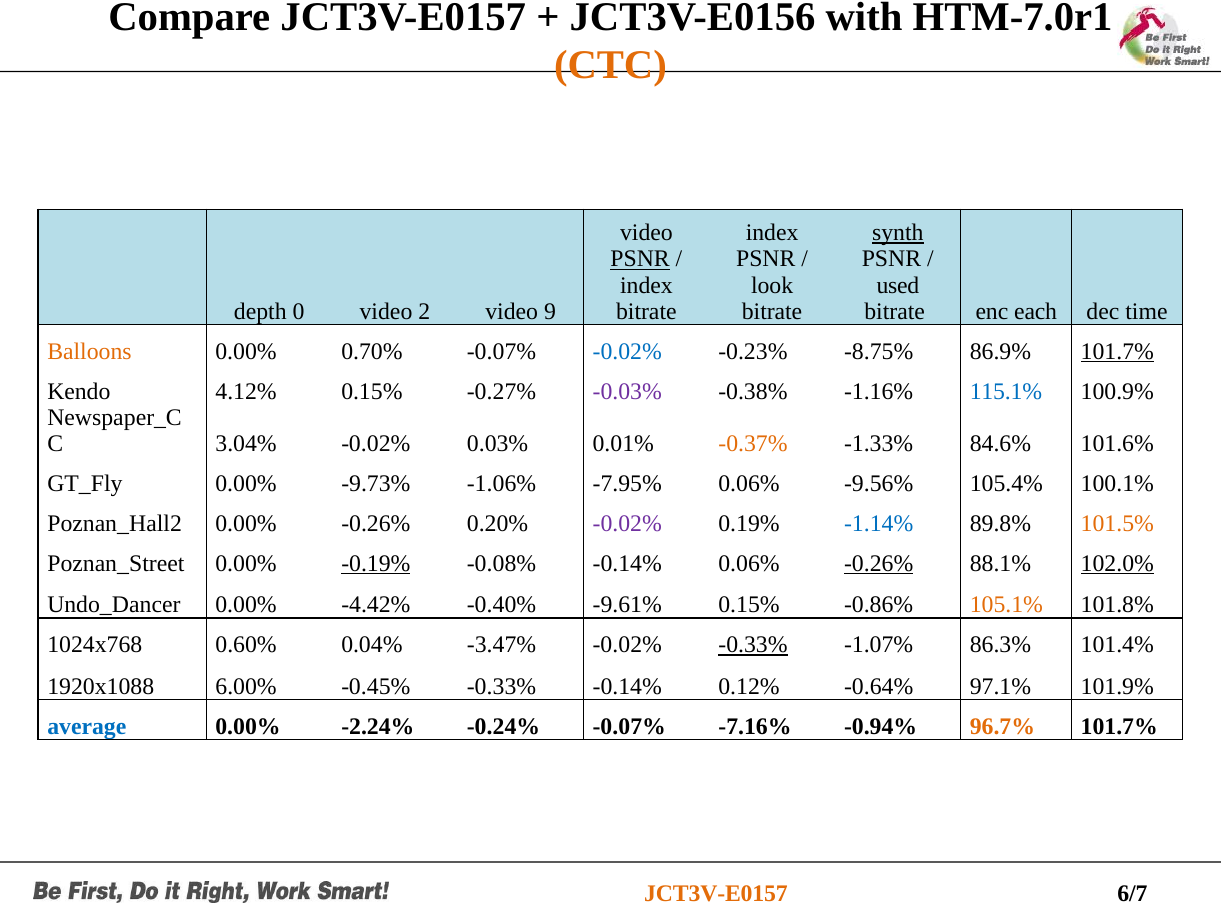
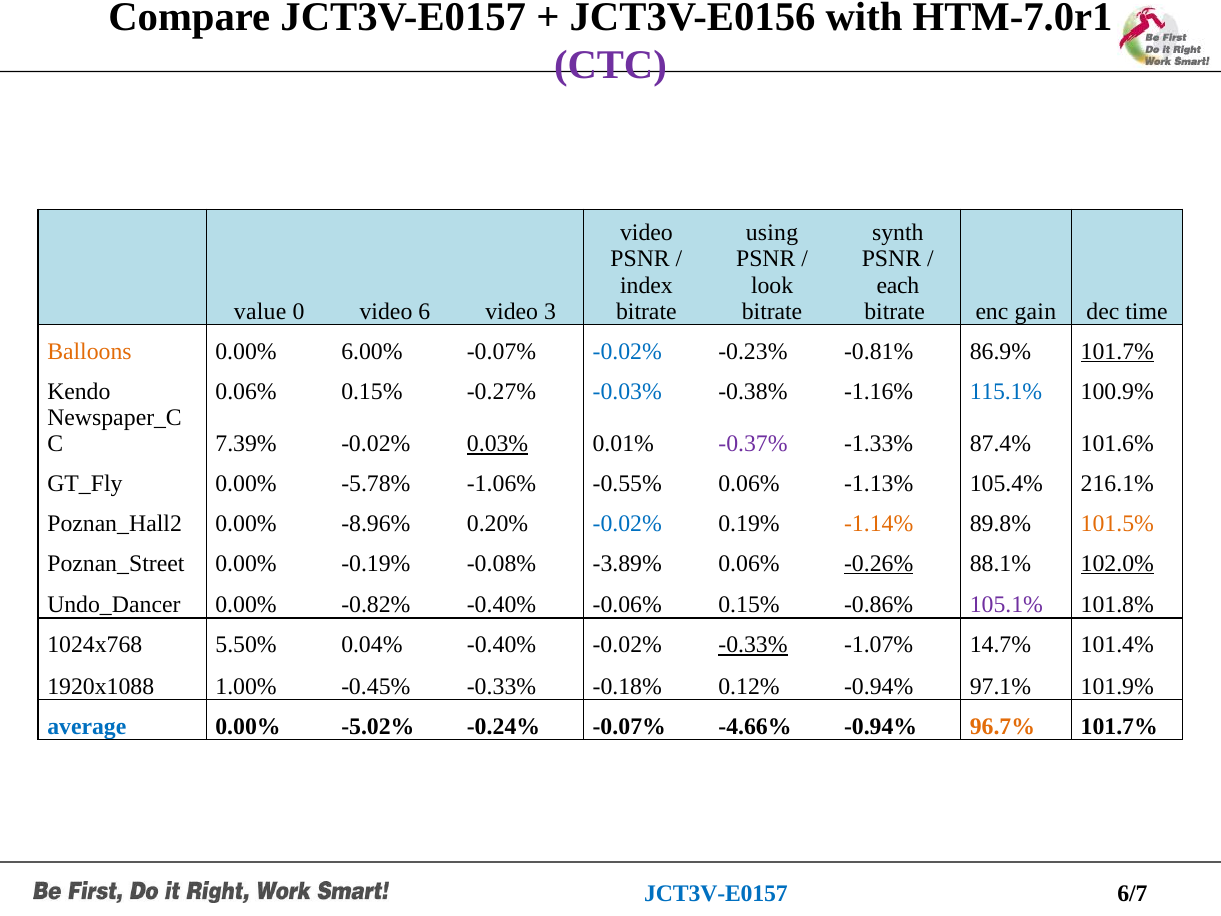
CTC colour: orange -> purple
index at (772, 233): index -> using
synth underline: present -> none
PSNR at (640, 259) underline: present -> none
used: used -> each
depth: depth -> value
2: 2 -> 6
9: 9 -> 3
each: each -> gain
0.70%: 0.70% -> 6.00%
-8.75%: -8.75% -> -0.81%
Kendo 4.12%: 4.12% -> 0.06%
-0.03% colour: purple -> blue
3.04%: 3.04% -> 7.39%
0.03% underline: none -> present
-0.37% colour: orange -> purple
84.6%: 84.6% -> 87.4%
-9.73%: -9.73% -> -5.78%
-7.95%: -7.95% -> -0.55%
-9.56%: -9.56% -> -1.13%
100.1%: 100.1% -> 216.1%
0.00% -0.26%: -0.26% -> -8.96%
-0.02% at (627, 523) colour: purple -> blue
-1.14% colour: blue -> orange
-0.19% underline: present -> none
-0.08% -0.14%: -0.14% -> -3.89%
-4.42%: -4.42% -> -0.82%
-9.61%: -9.61% -> -0.06%
105.1% colour: orange -> purple
0.60%: 0.60% -> 5.50%
0.04% -3.47%: -3.47% -> -0.40%
86.3%: 86.3% -> 14.7%
6.00%: 6.00% -> 1.00%
-0.33% -0.14%: -0.14% -> -0.18%
0.12% -0.64%: -0.64% -> -0.94%
-2.24%: -2.24% -> -5.02%
-7.16%: -7.16% -> -4.66%
JCT3V-E0157 at (716, 893) colour: orange -> blue
